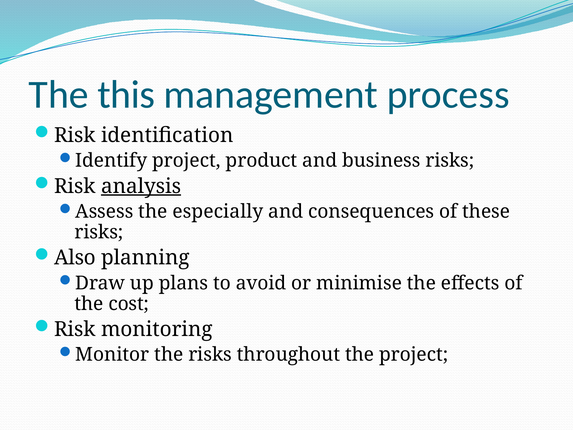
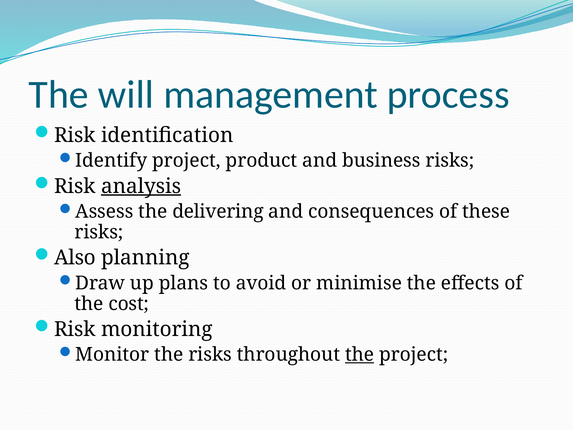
this: this -> will
especially: especially -> delivering
the at (360, 354) underline: none -> present
